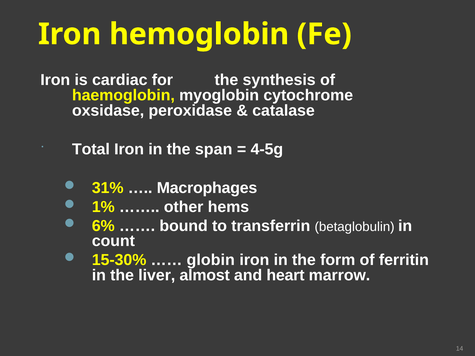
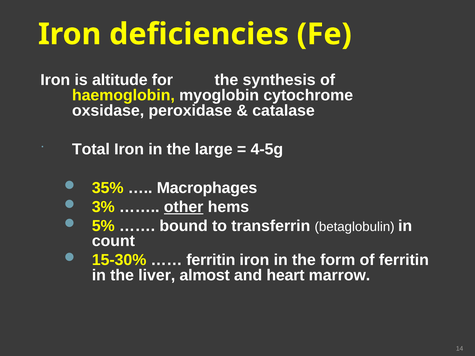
hemoglobin: hemoglobin -> deficiencies
cardiac: cardiac -> altitude
span: span -> large
31%: 31% -> 35%
1%: 1% -> 3%
other underline: none -> present
6%: 6% -> 5%
globin at (211, 260): globin -> ferritin
